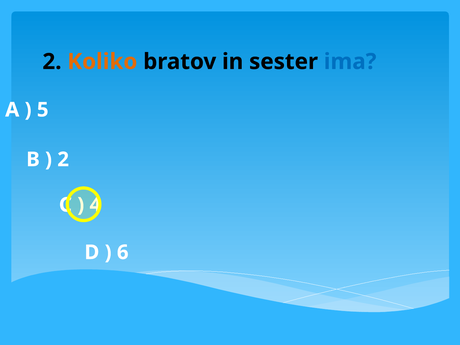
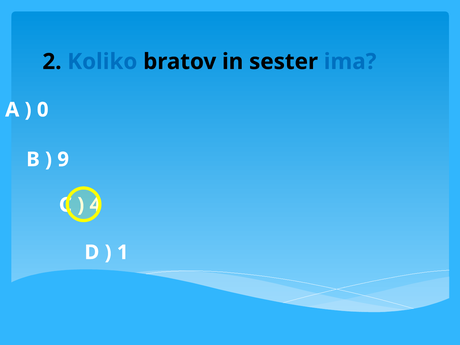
Koliko colour: orange -> blue
5: 5 -> 0
2 at (63, 159): 2 -> 9
6: 6 -> 1
